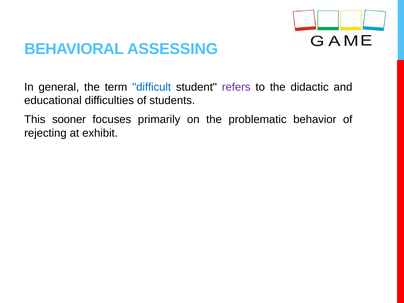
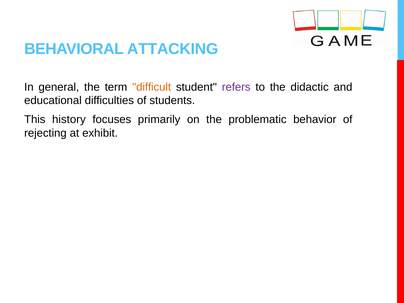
ASSESSING: ASSESSING -> ATTACKING
difficult colour: blue -> orange
sooner: sooner -> history
